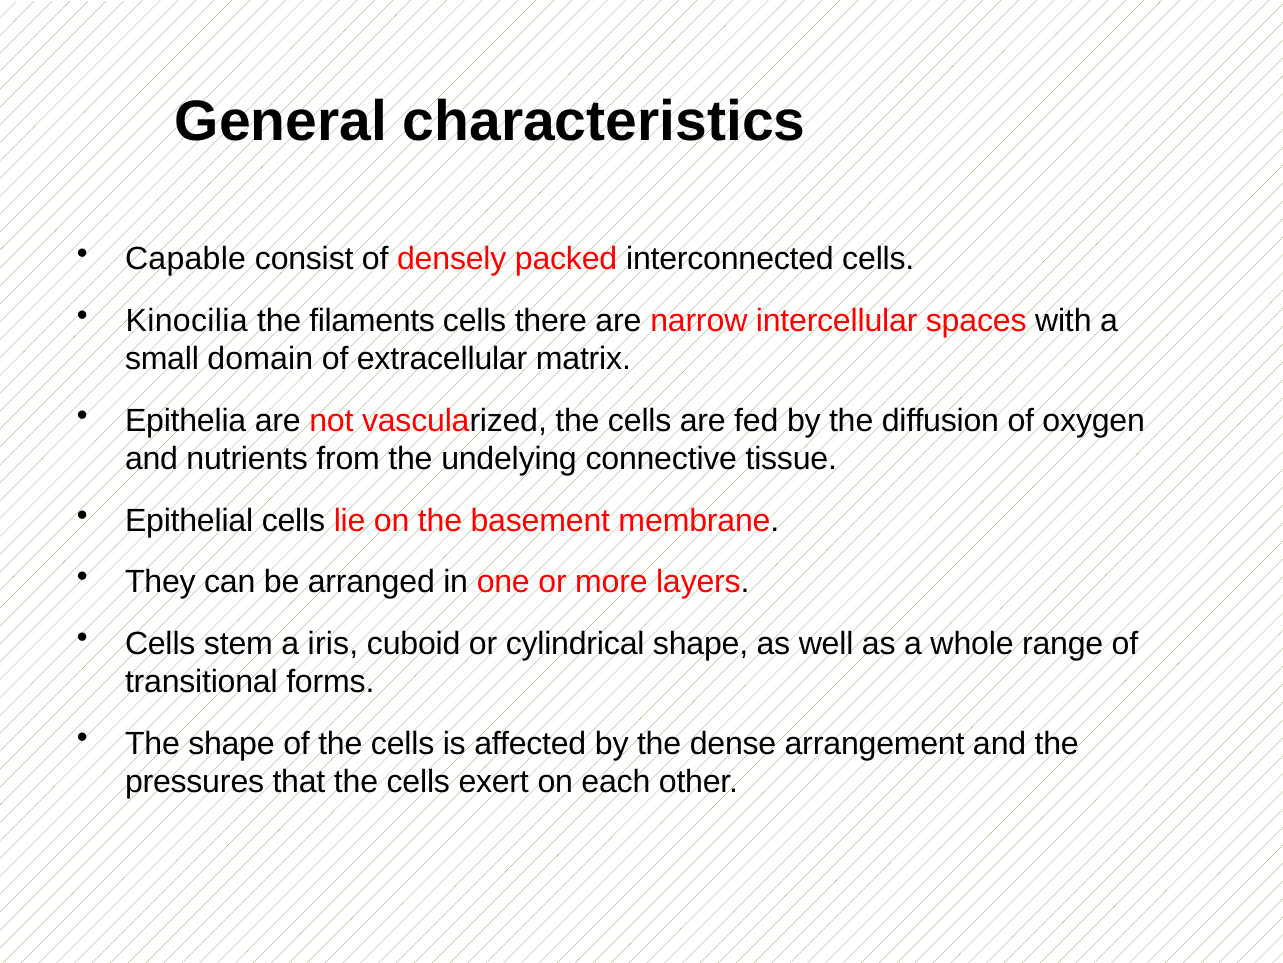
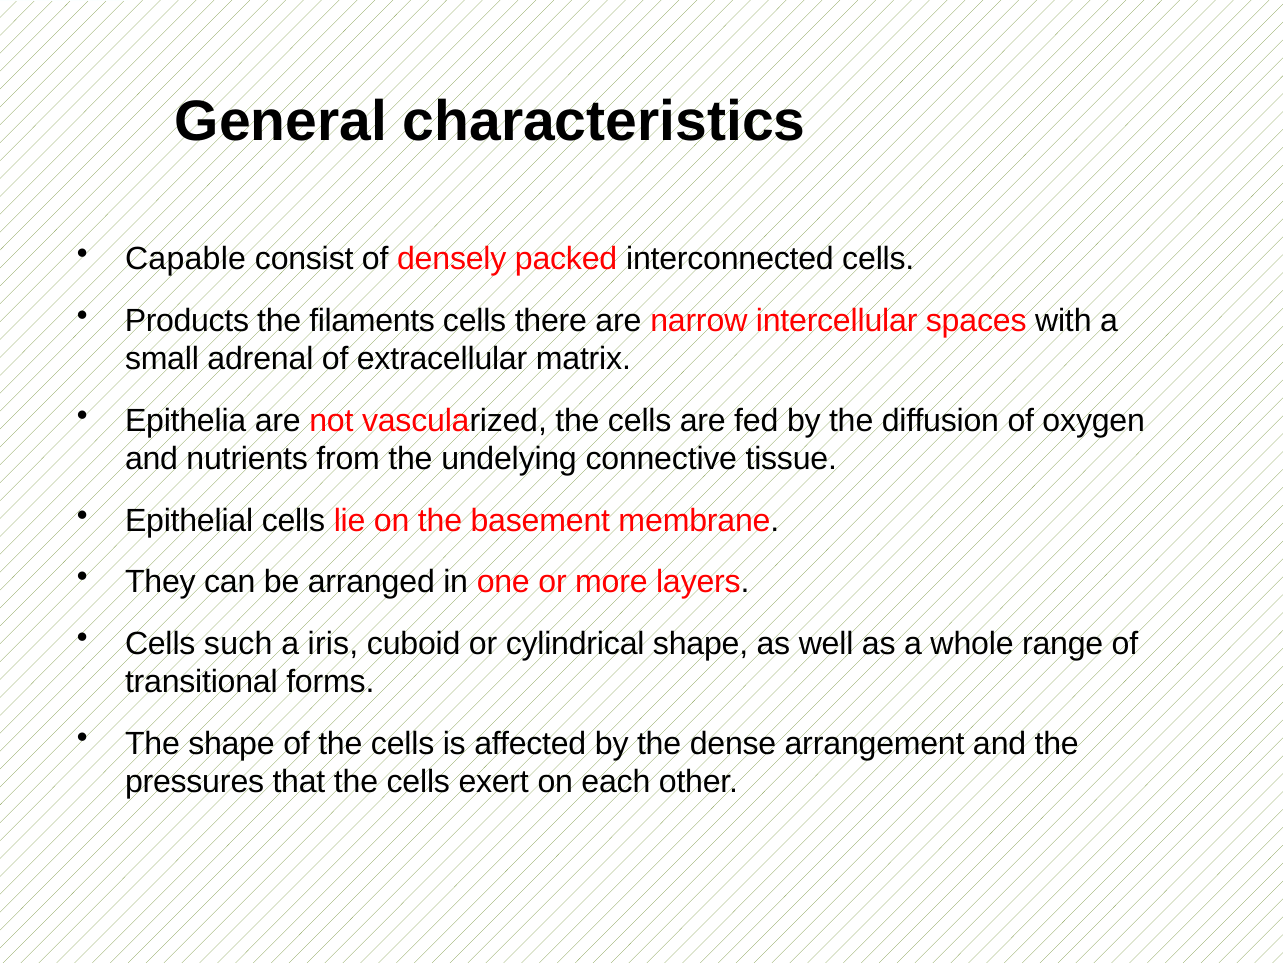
Kinocilia: Kinocilia -> Products
domain: domain -> adrenal
stem: stem -> such
